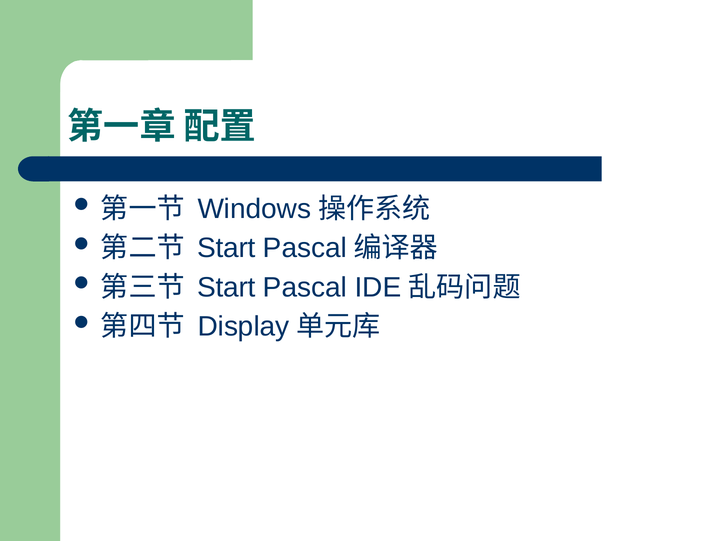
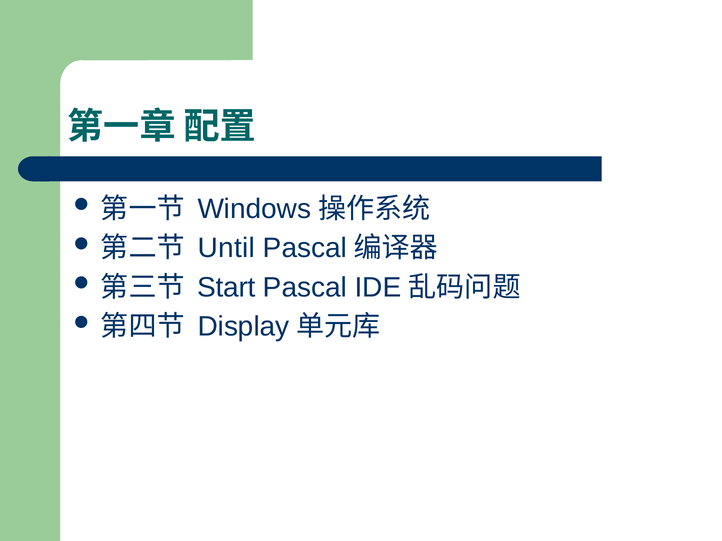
Start at (227, 248): Start -> Until
